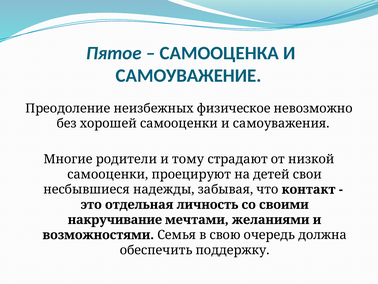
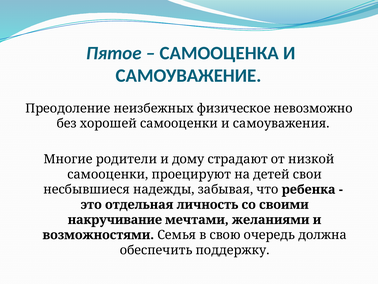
тому: тому -> дому
контакт: контакт -> ребенка
